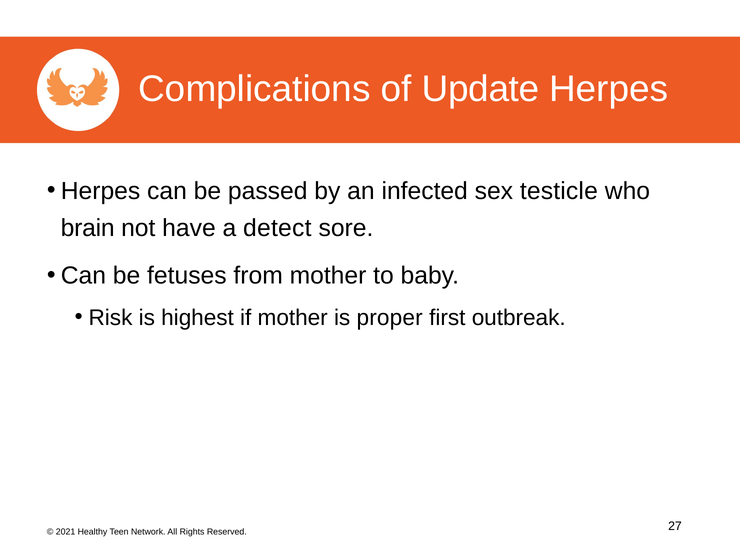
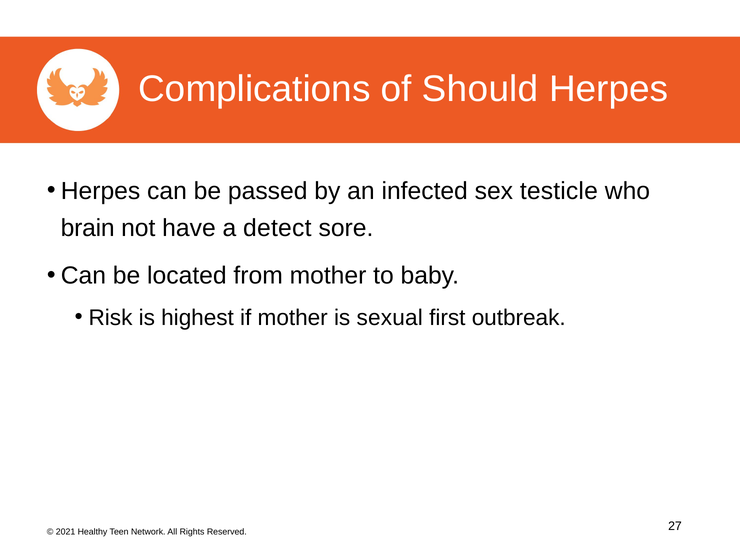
Update: Update -> Should
fetuses: fetuses -> located
proper: proper -> sexual
